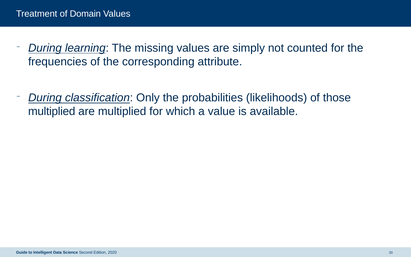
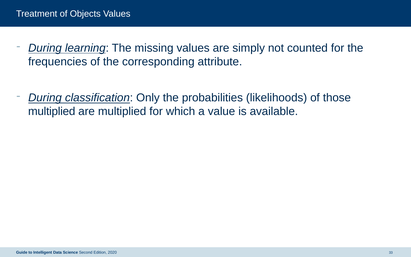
Domain: Domain -> Objects
